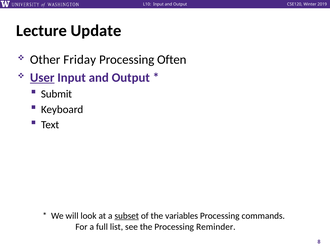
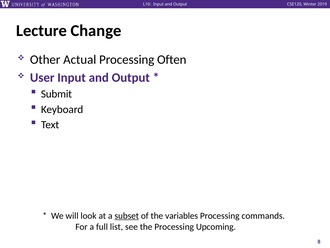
Update: Update -> Change
Friday: Friday -> Actual
User underline: present -> none
Reminder: Reminder -> Upcoming
